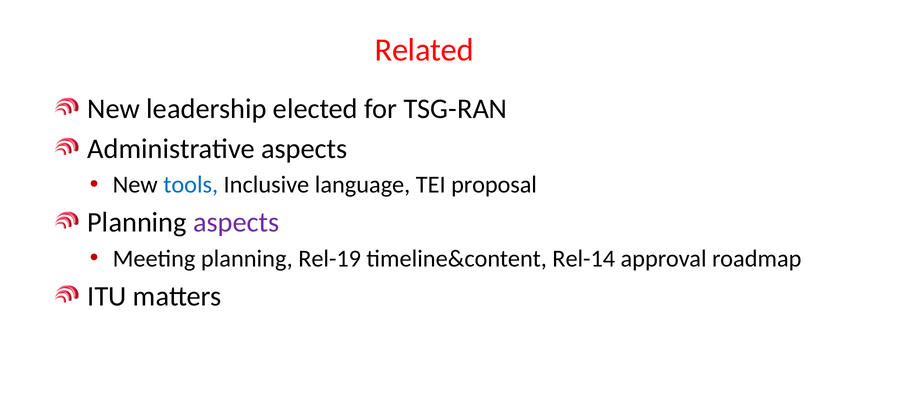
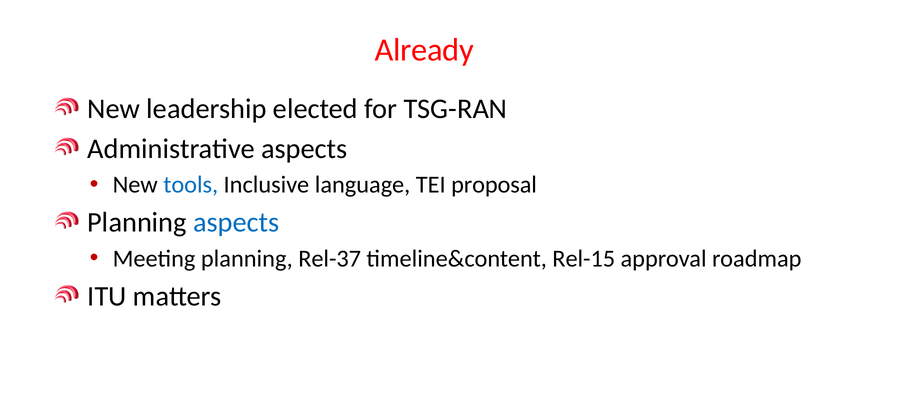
Related: Related -> Already
aspects at (236, 223) colour: purple -> blue
Rel-19: Rel-19 -> Rel-37
Rel-14: Rel-14 -> Rel-15
